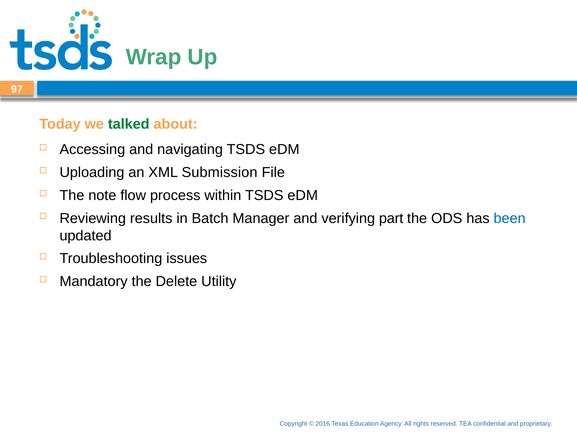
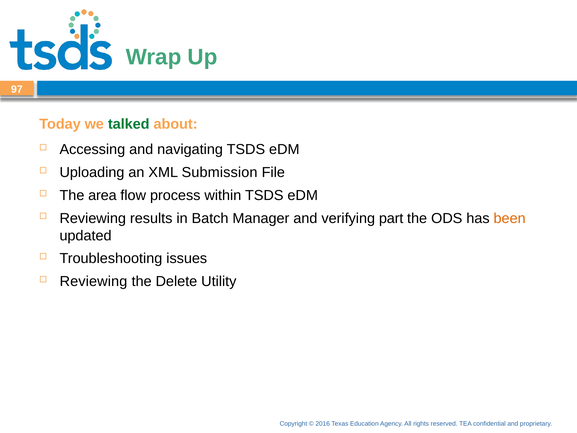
note: note -> area
been colour: blue -> orange
Mandatory at (94, 281): Mandatory -> Reviewing
